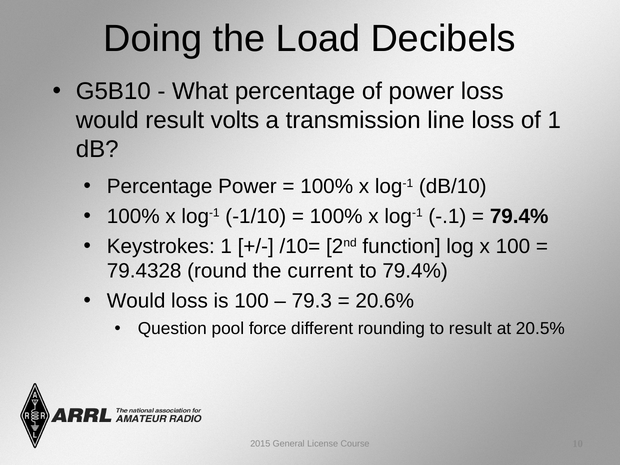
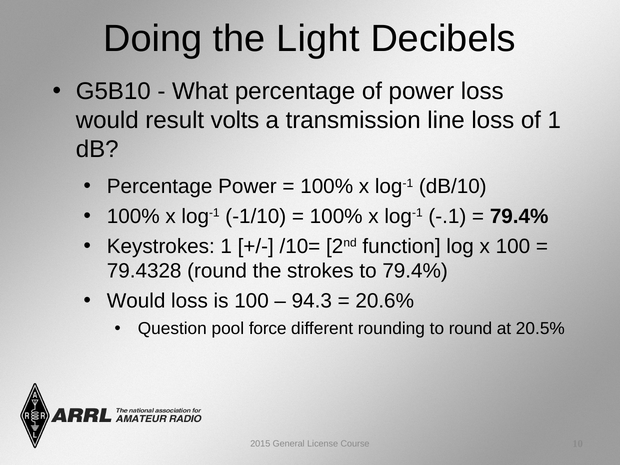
Load: Load -> Light
current: current -> strokes
79.3: 79.3 -> 94.3
to result: result -> round
